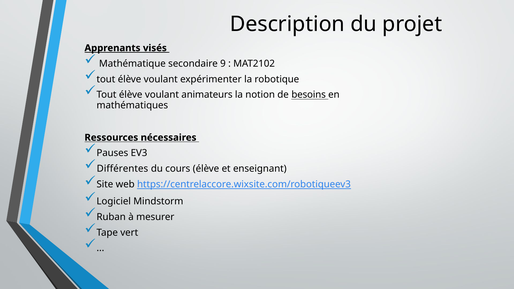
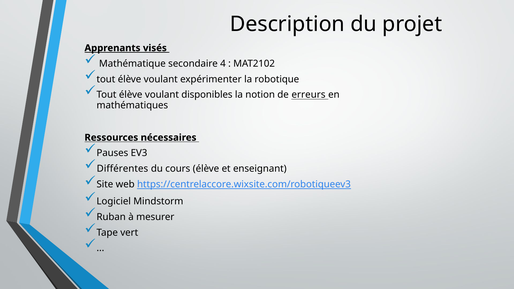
9: 9 -> 4
animateurs: animateurs -> disponibles
besoins: besoins -> erreurs
